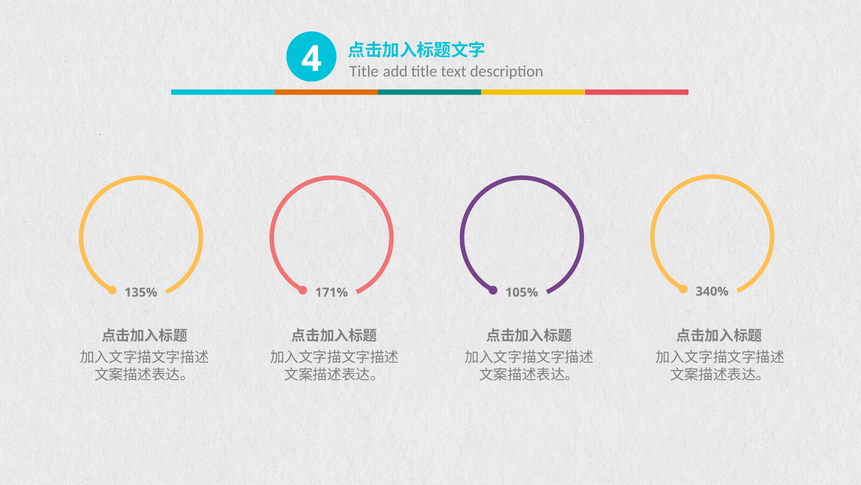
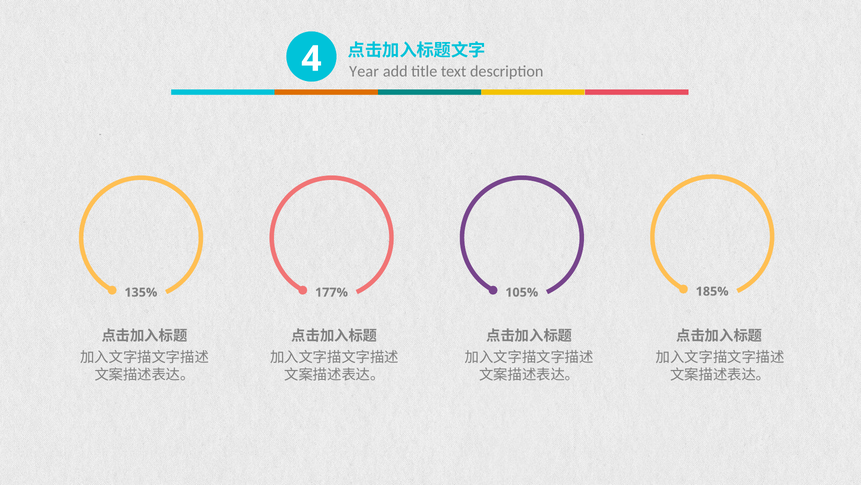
Title at (364, 72): Title -> Year
171%: 171% -> 177%
340%: 340% -> 185%
